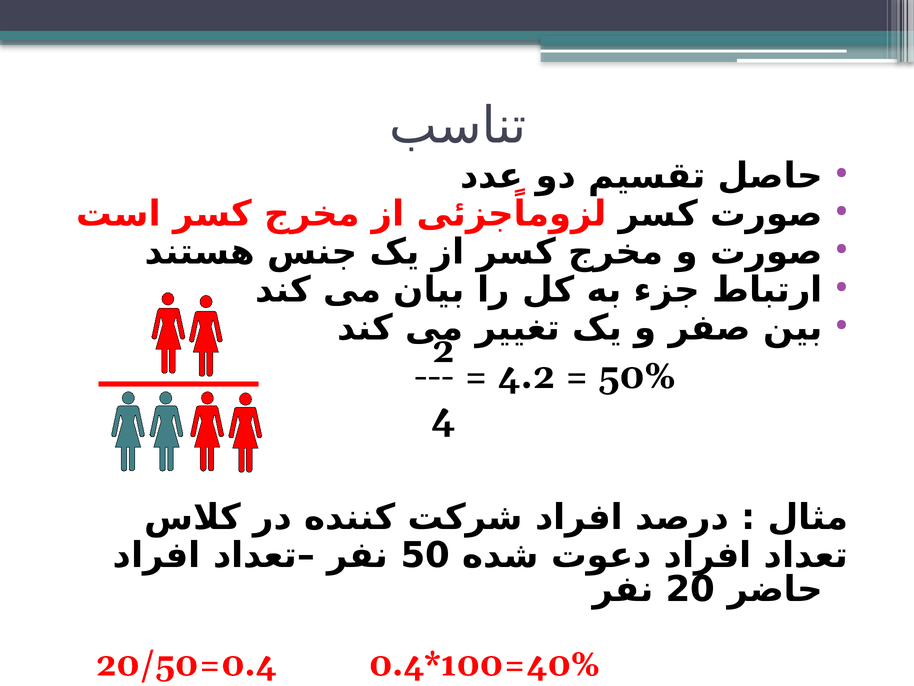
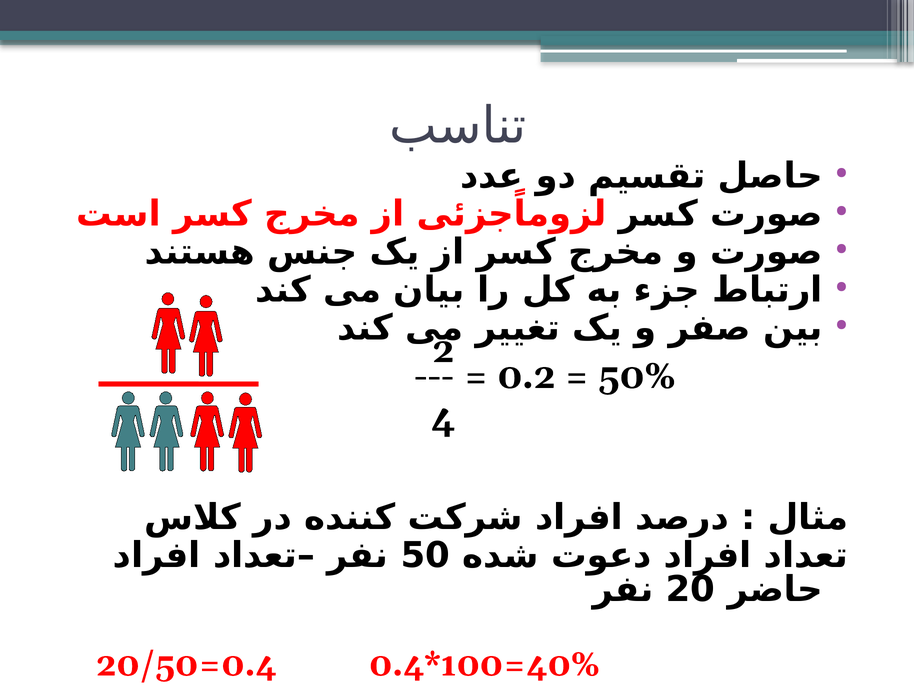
4.2: 4.2 -> 0.2
